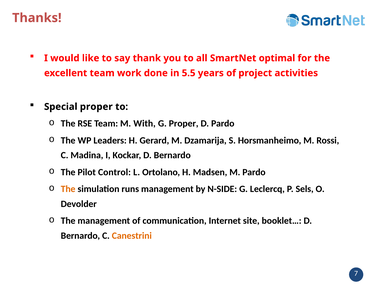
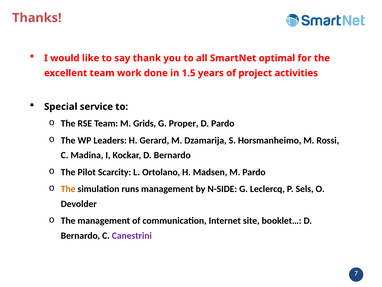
5.5: 5.5 -> 1.5
Special proper: proper -> service
With: With -> Grids
Control: Control -> Scarcity
Canestrini colour: orange -> purple
